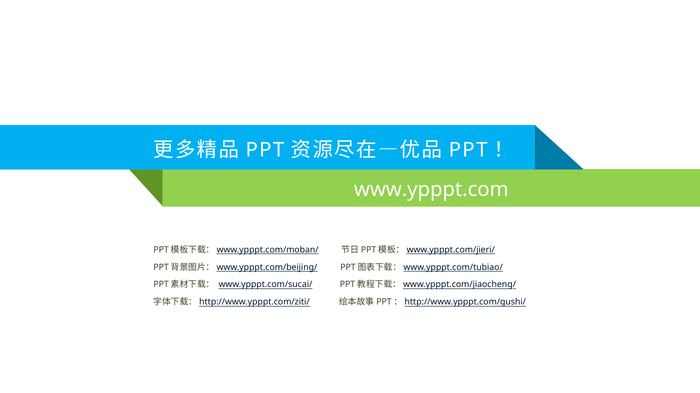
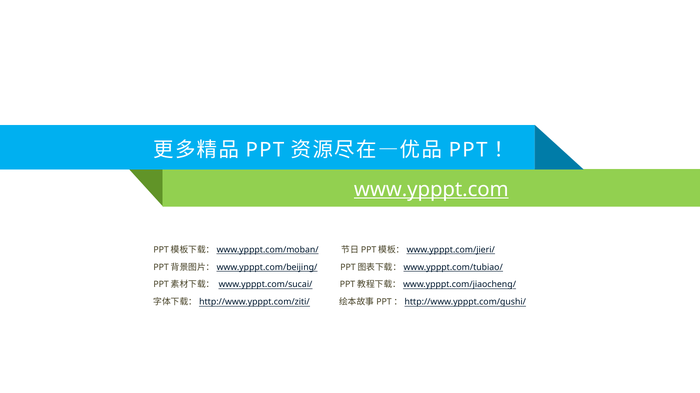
www.ypppt.com underline: none -> present
